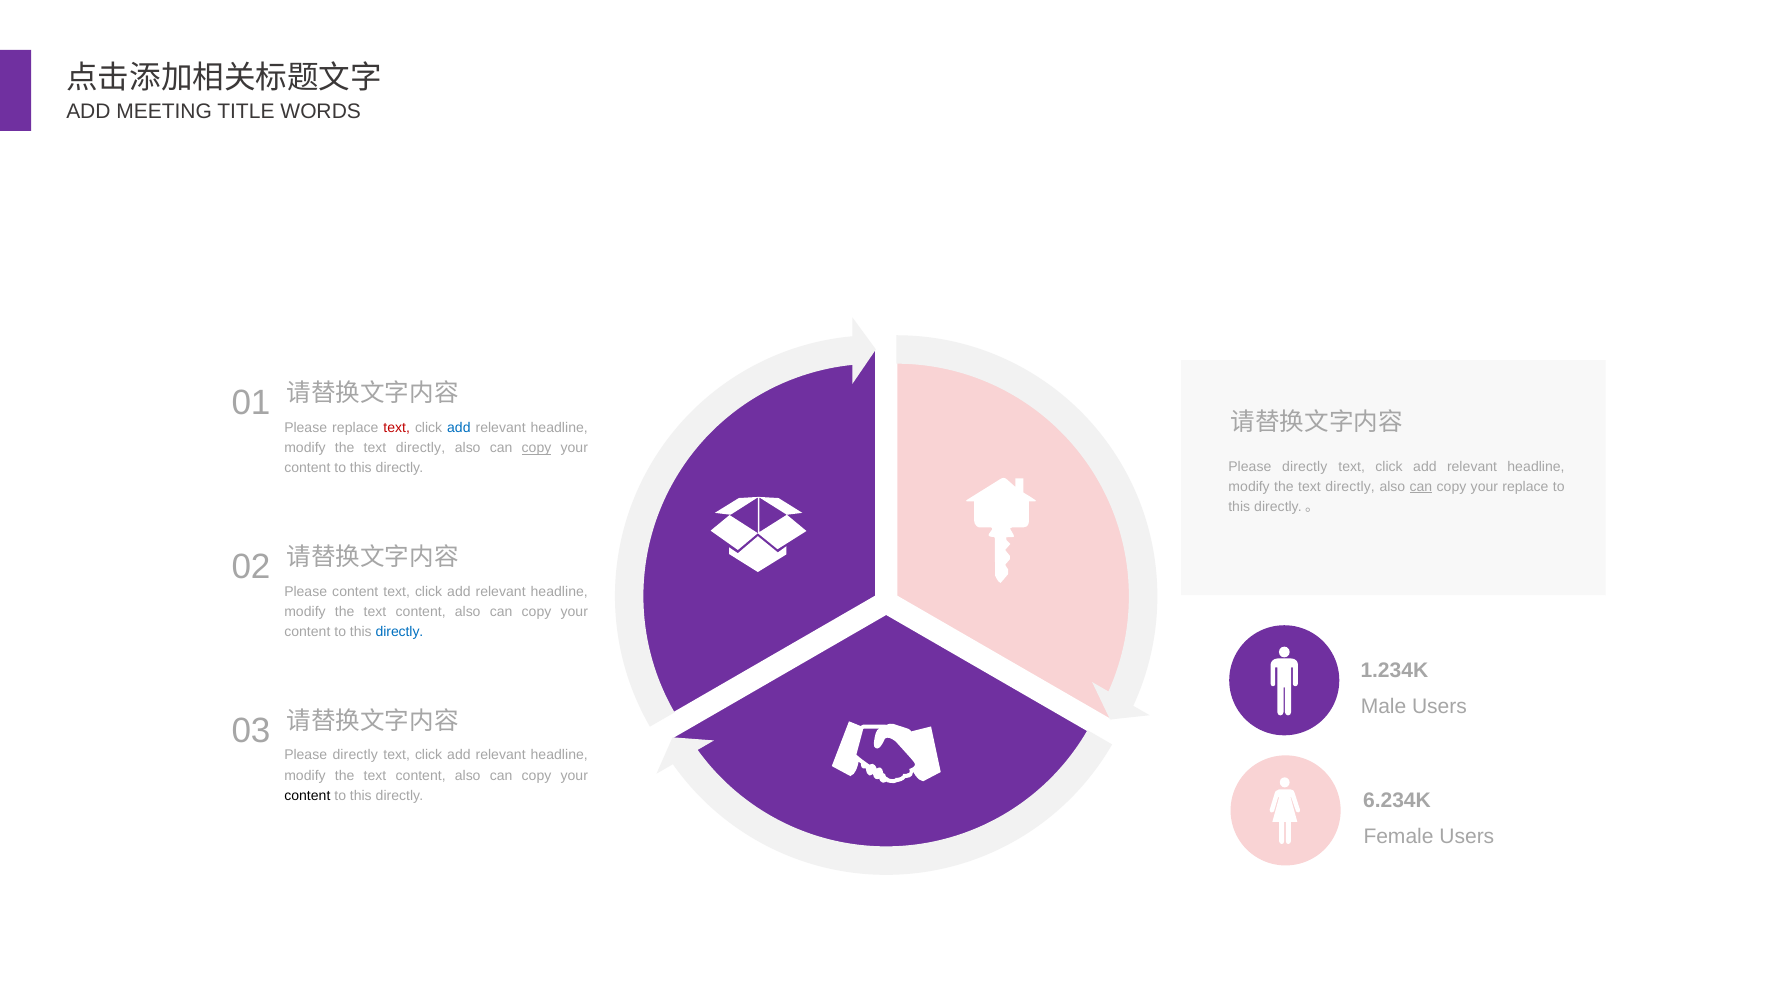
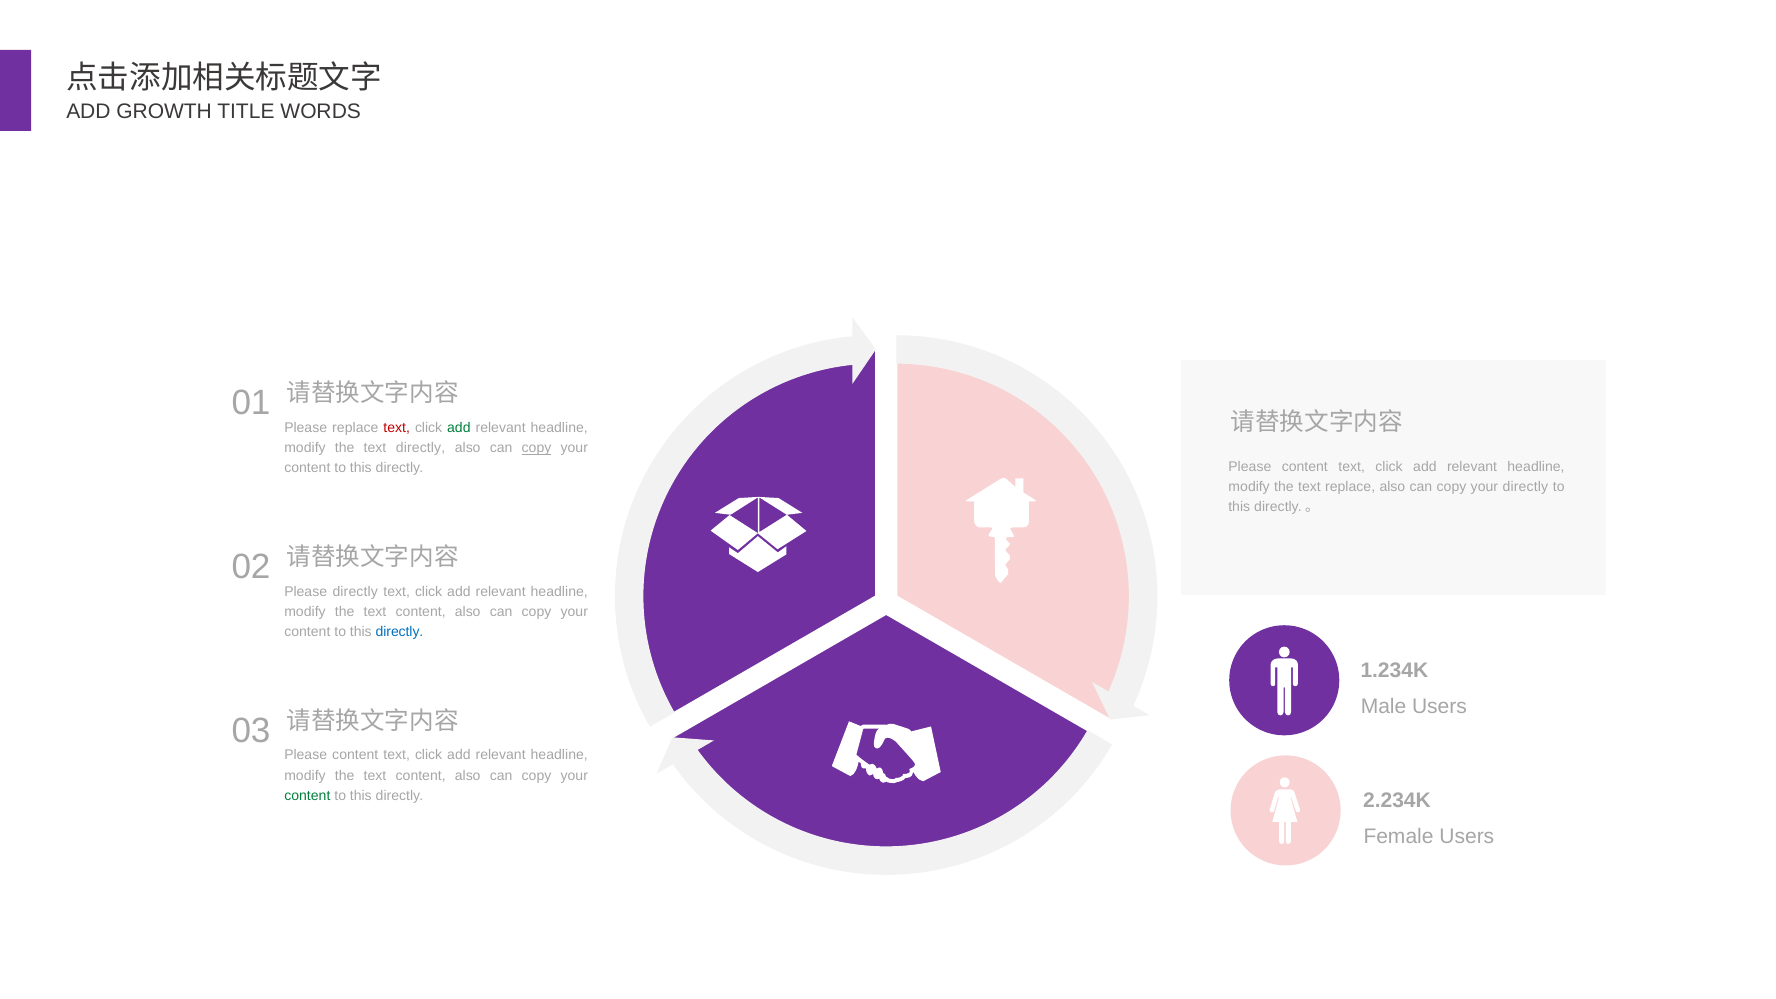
MEETING: MEETING -> GROWTH
add at (459, 428) colour: blue -> green
directly at (1305, 467): directly -> content
directly at (1350, 487): directly -> replace
can at (1421, 487) underline: present -> none
your replace: replace -> directly
Please content: content -> directly
directly at (355, 755): directly -> content
content at (307, 796) colour: black -> green
6.234K: 6.234K -> 2.234K
